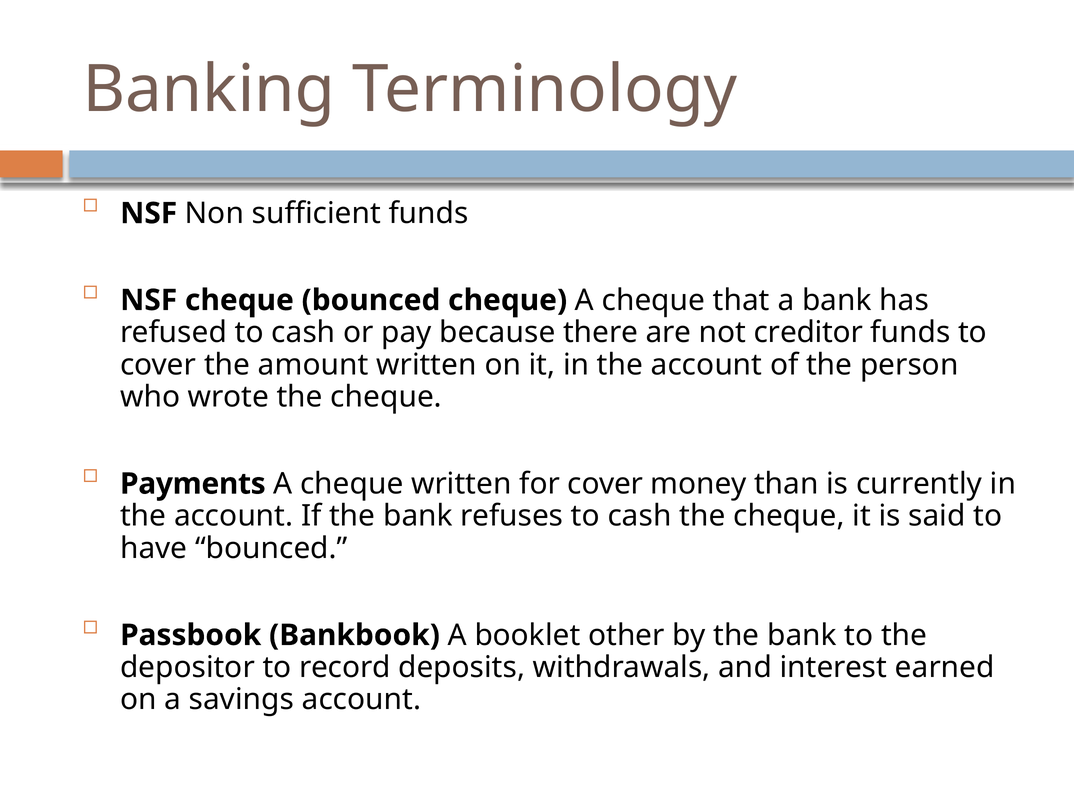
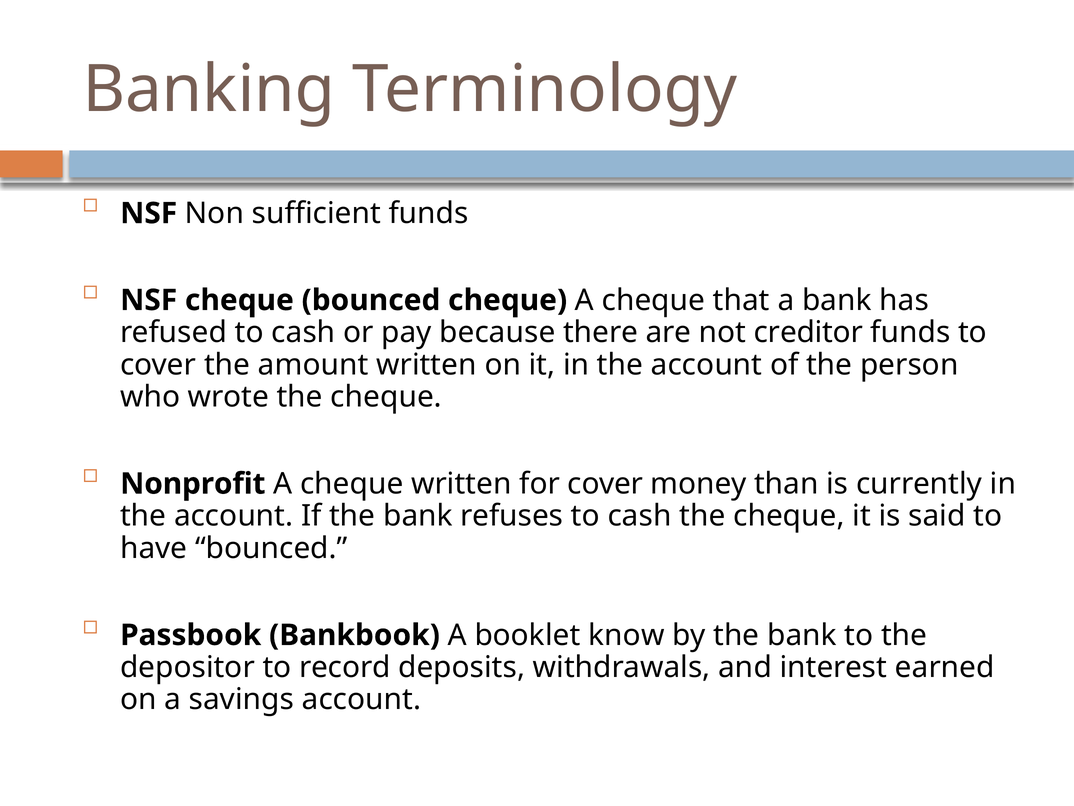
Payments: Payments -> Nonprofit
other: other -> know
